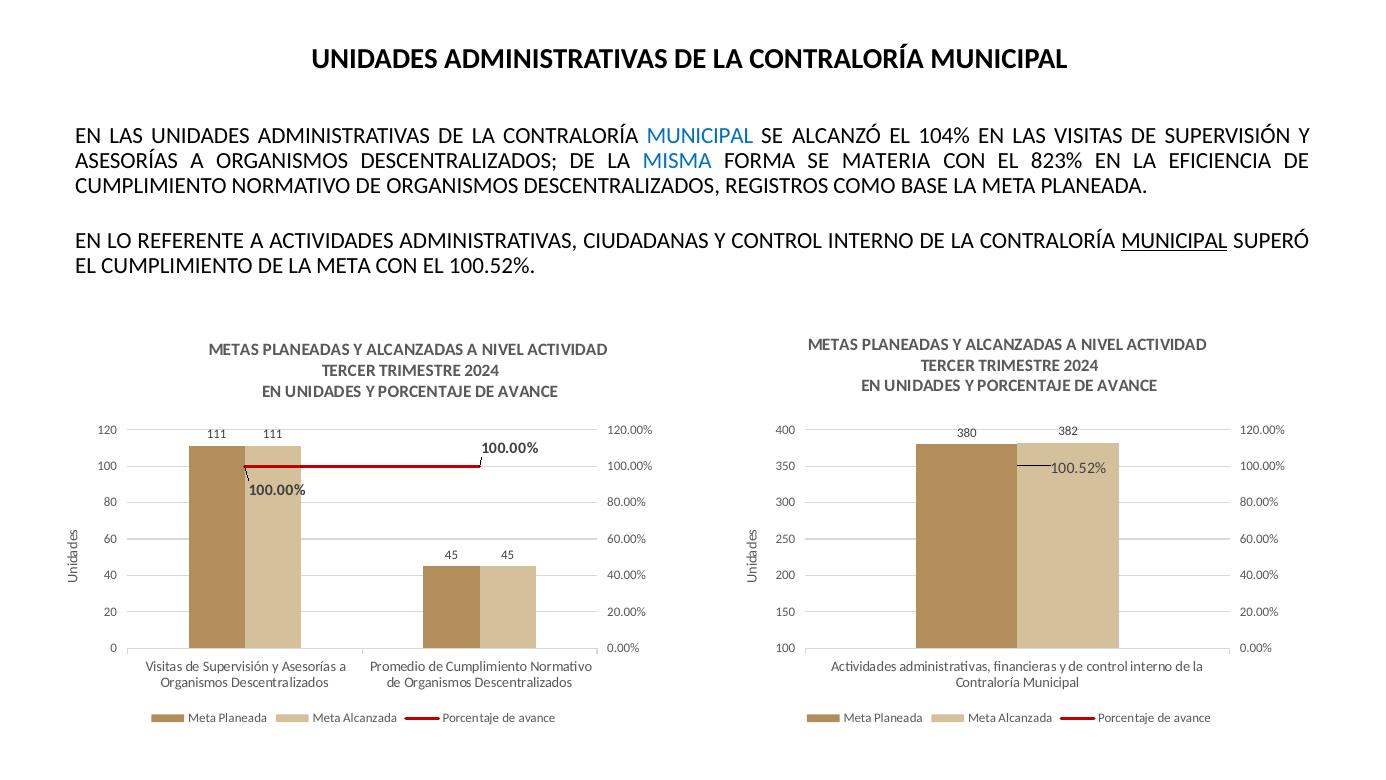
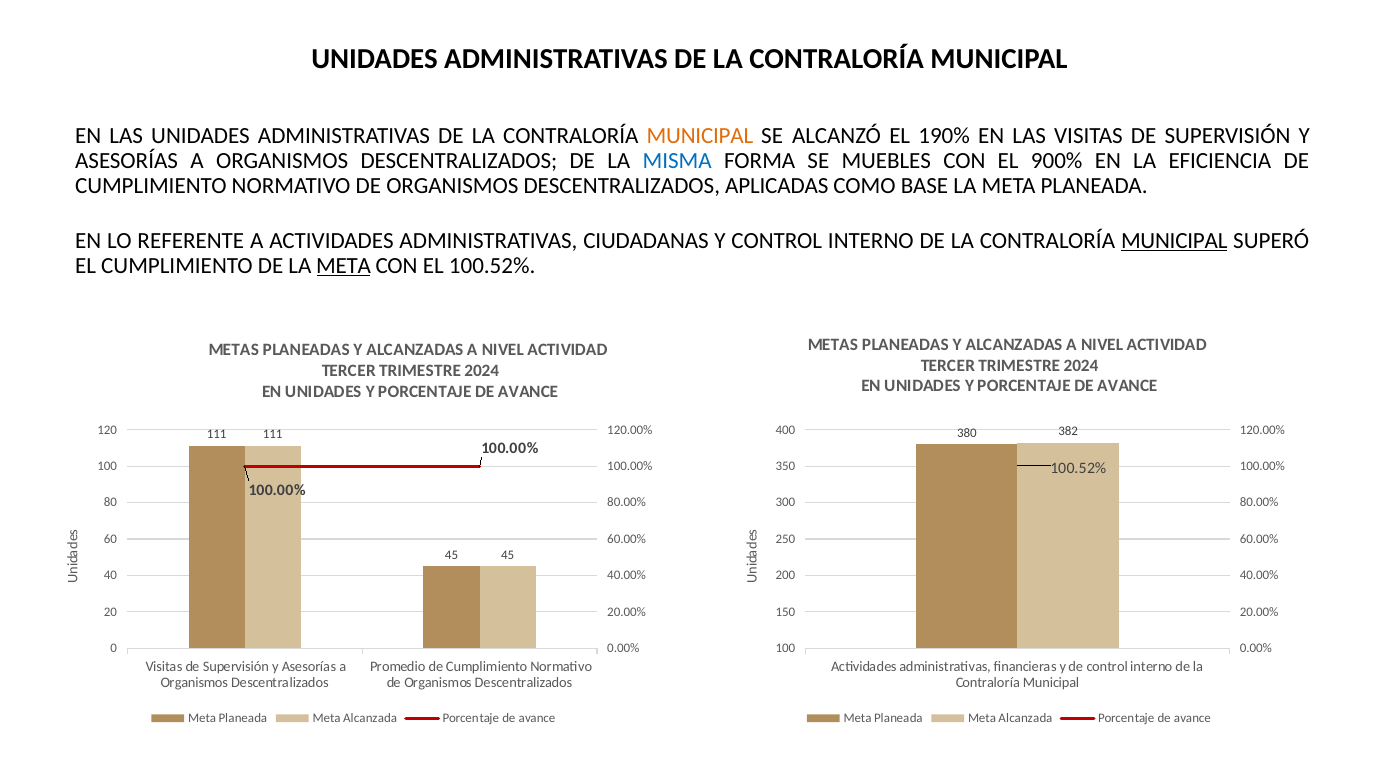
MUNICIPAL at (700, 136) colour: blue -> orange
104%: 104% -> 190%
MATERIA: MATERIA -> MUEBLES
823%: 823% -> 900%
REGISTROS: REGISTROS -> APLICADAS
META at (344, 265) underline: none -> present
